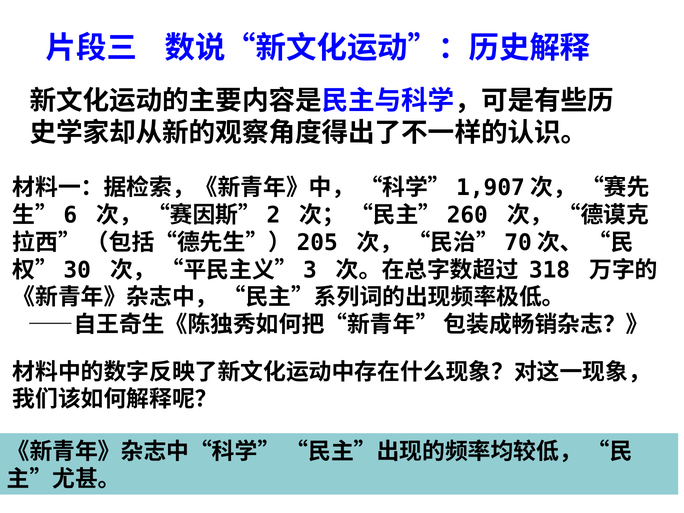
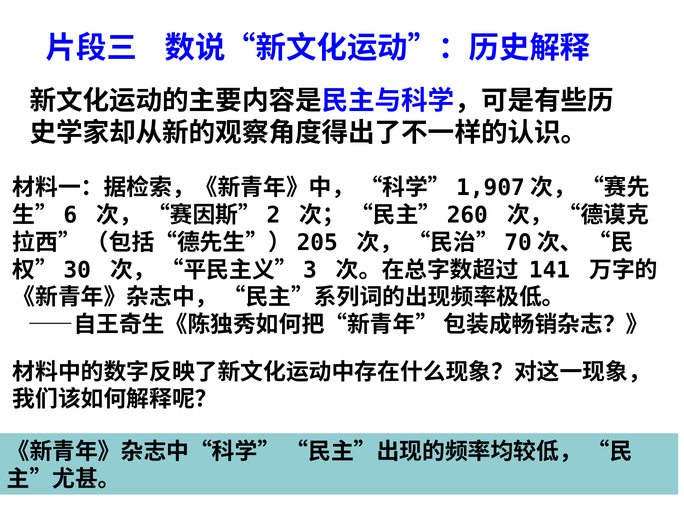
318: 318 -> 141
